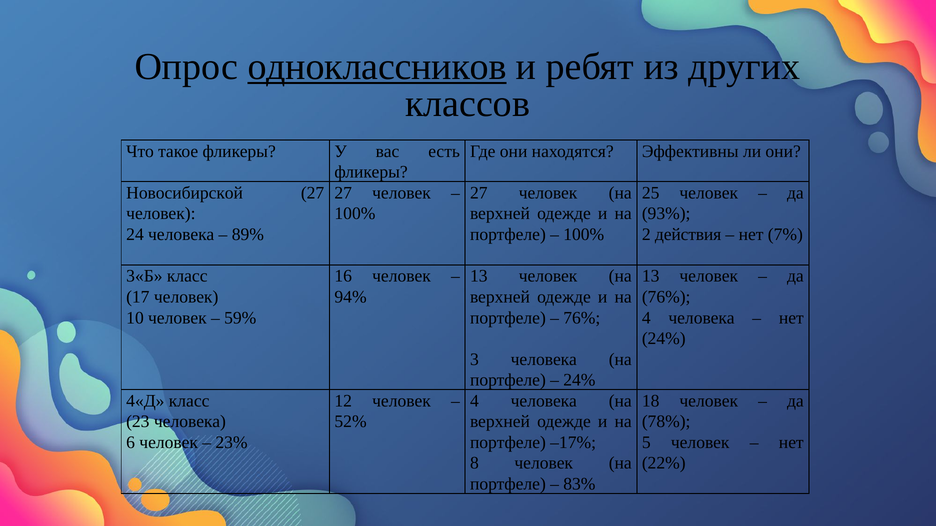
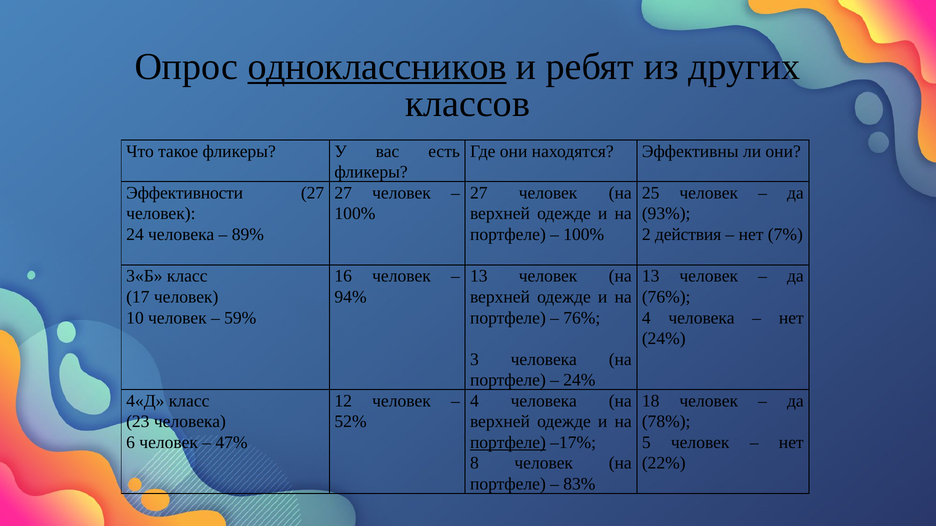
Новосибирской: Новосибирской -> Эффективности
23%: 23% -> 47%
портфеле at (508, 443) underline: none -> present
